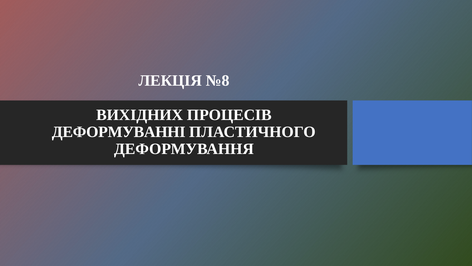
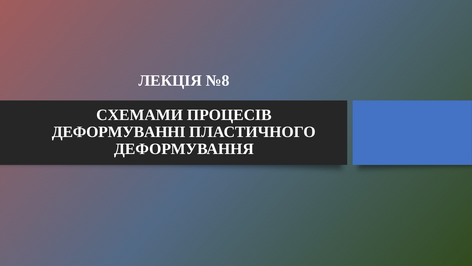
ВИХІДНИХ: ВИХІДНИХ -> СХЕМАМИ
